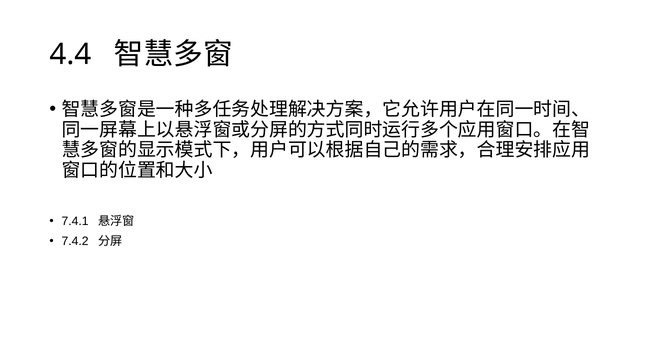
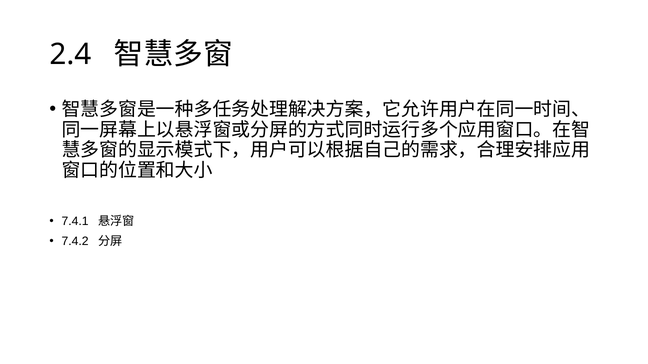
4.4: 4.4 -> 2.4
